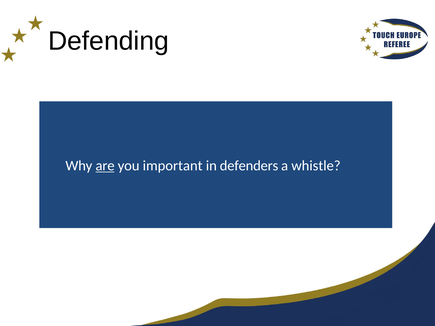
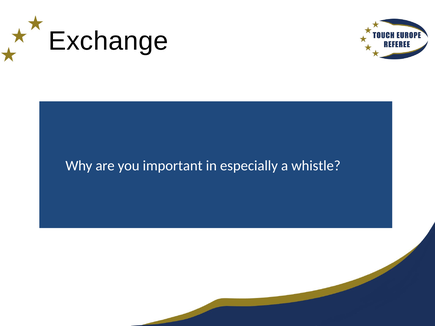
Defending: Defending -> Exchange
are underline: present -> none
defenders: defenders -> especially
